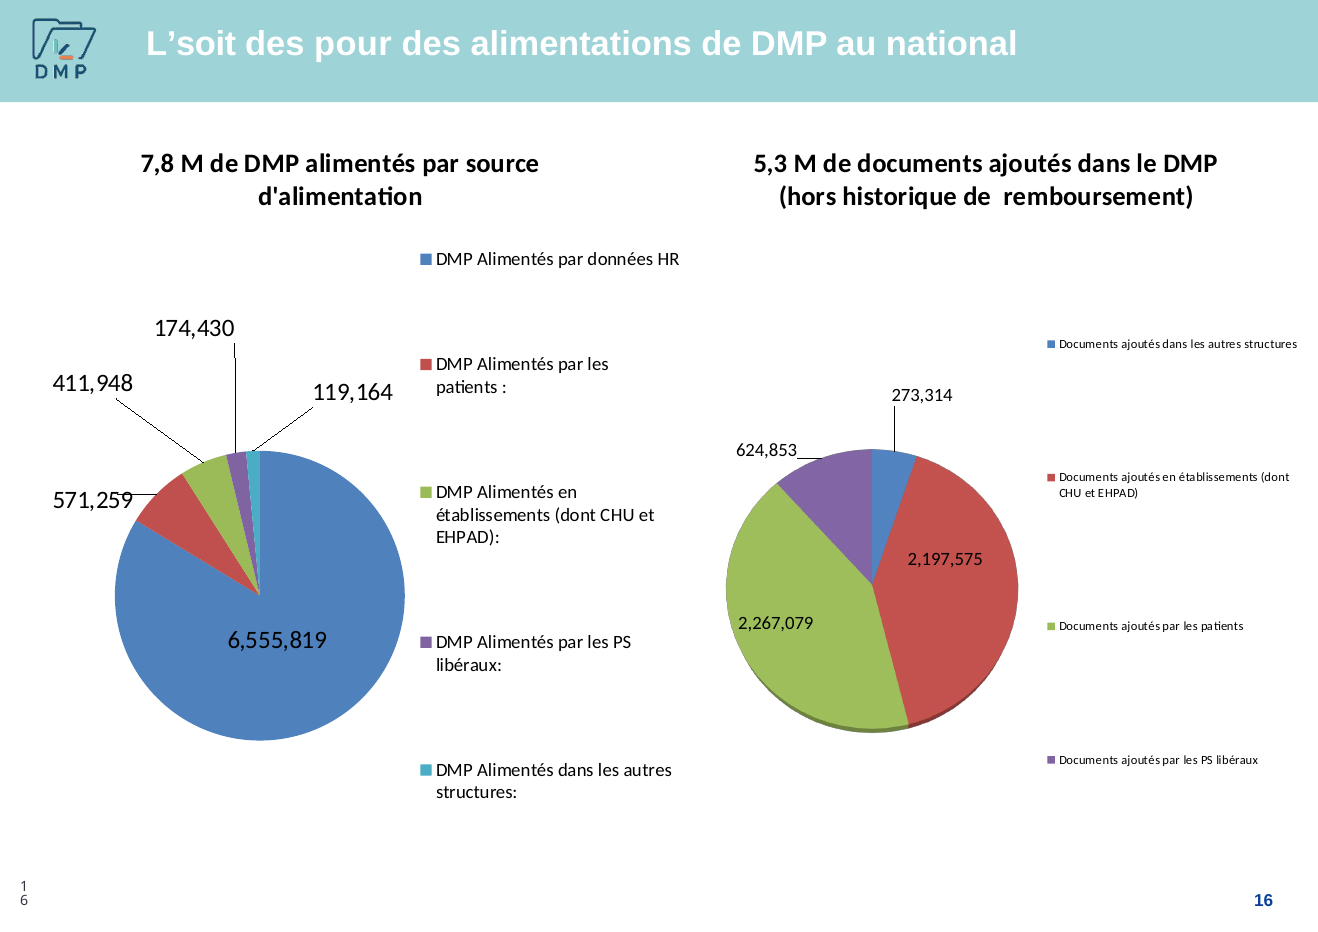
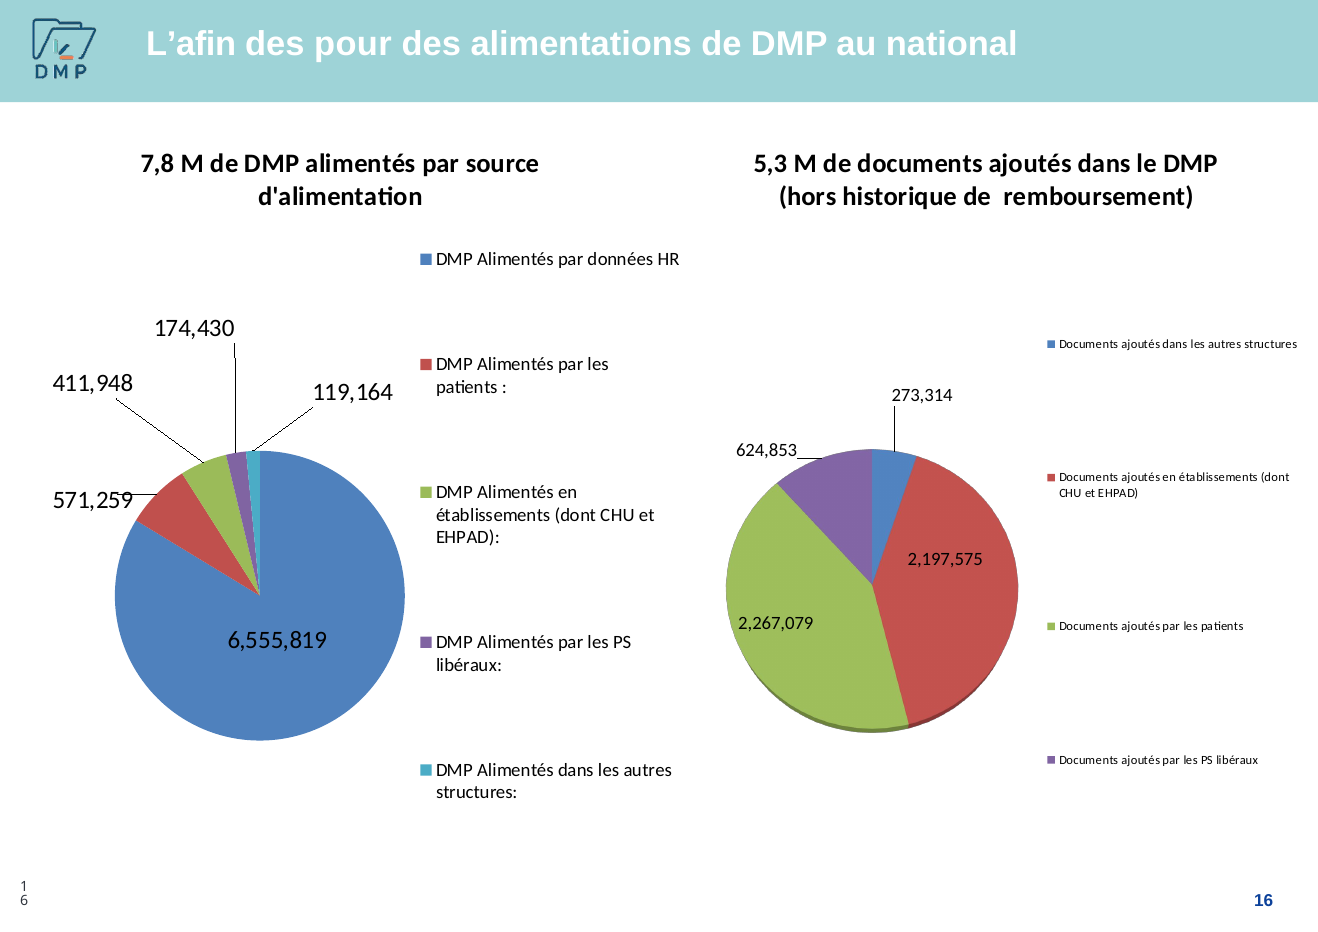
L’soit: L’soit -> L’afin
